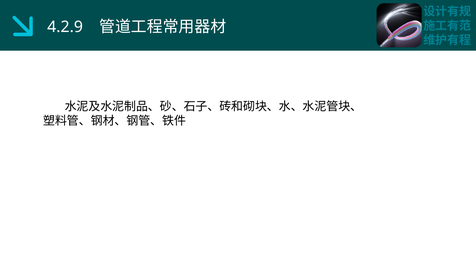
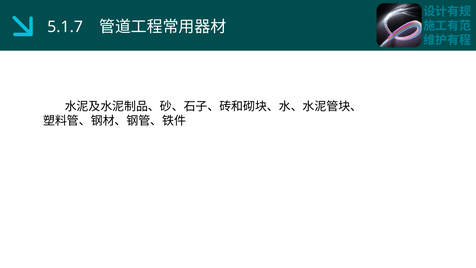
4.2.9: 4.2.9 -> 5.1.7
